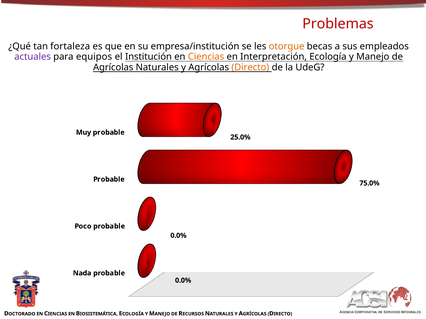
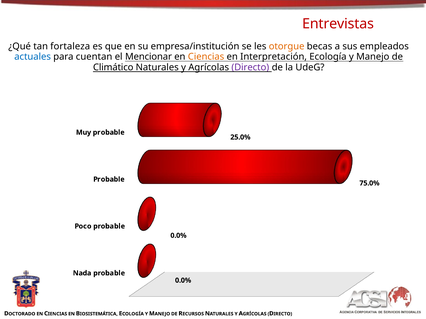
Problemas: Problemas -> Entrevistas
actuales colour: purple -> blue
equipos: equipos -> cuentan
Institución: Institución -> Mencionar
Agrícolas at (113, 68): Agrícolas -> Climático
Directo at (250, 68) colour: orange -> purple
